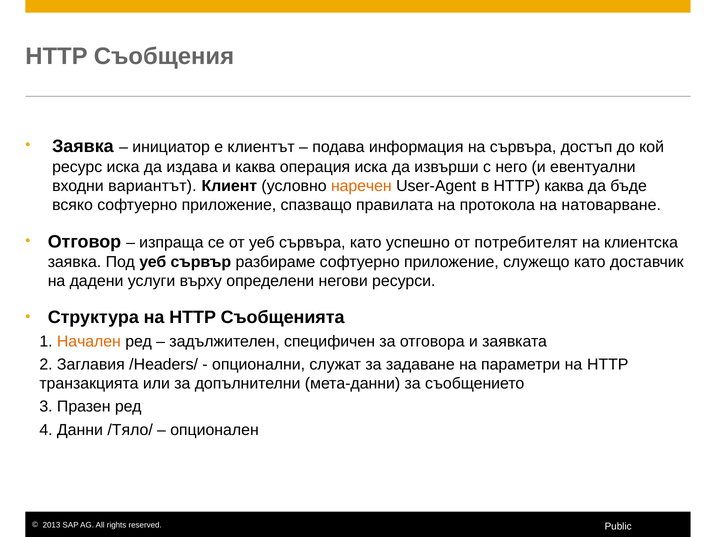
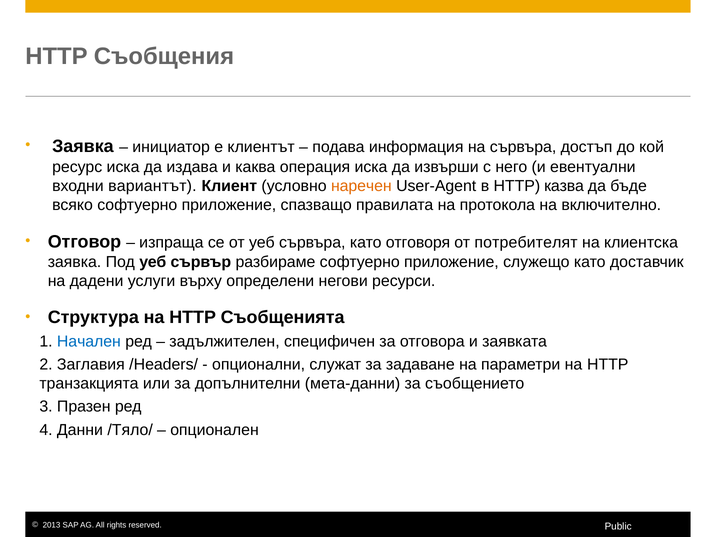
HTTP каква: каква -> казва
натоварване: натоварване -> включително
успешно: успешно -> отговоря
Начален colour: orange -> blue
